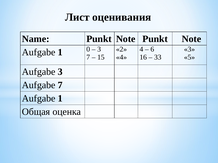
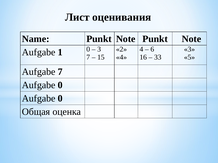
Aufgabe 3: 3 -> 7
7 at (60, 85): 7 -> 0
1 at (60, 99): 1 -> 0
